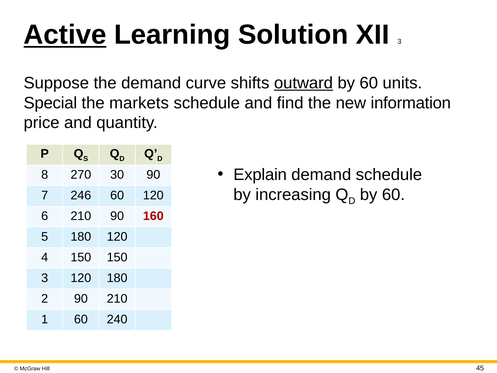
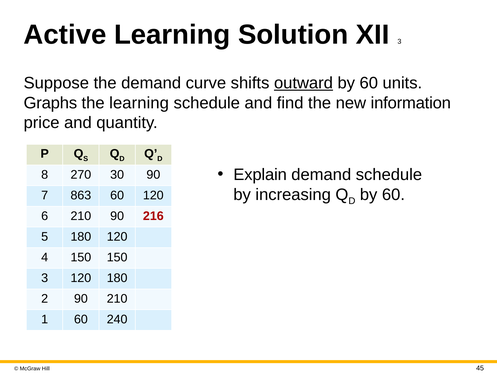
Active underline: present -> none
Special: Special -> Graphs
the markets: markets -> learning
246: 246 -> 863
160: 160 -> 216
